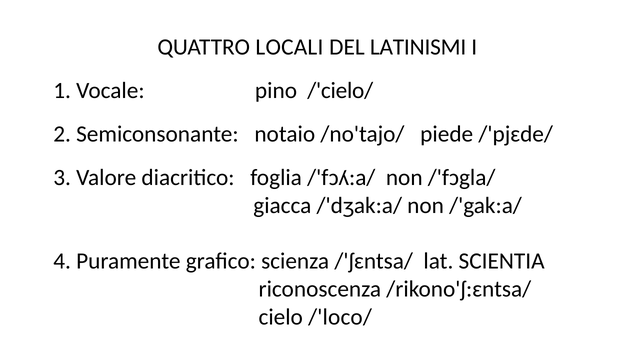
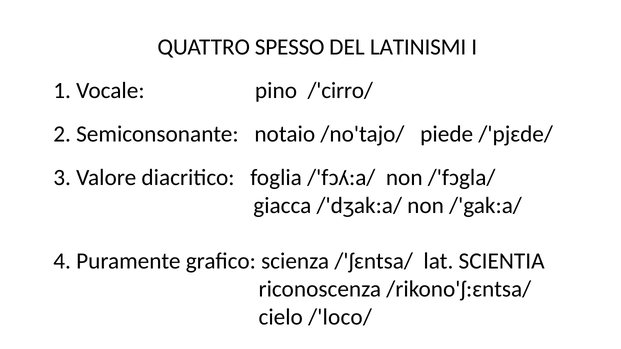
LOCALI: LOCALI -> SPESSO
/'cielo/: /'cielo/ -> /'cirro/
